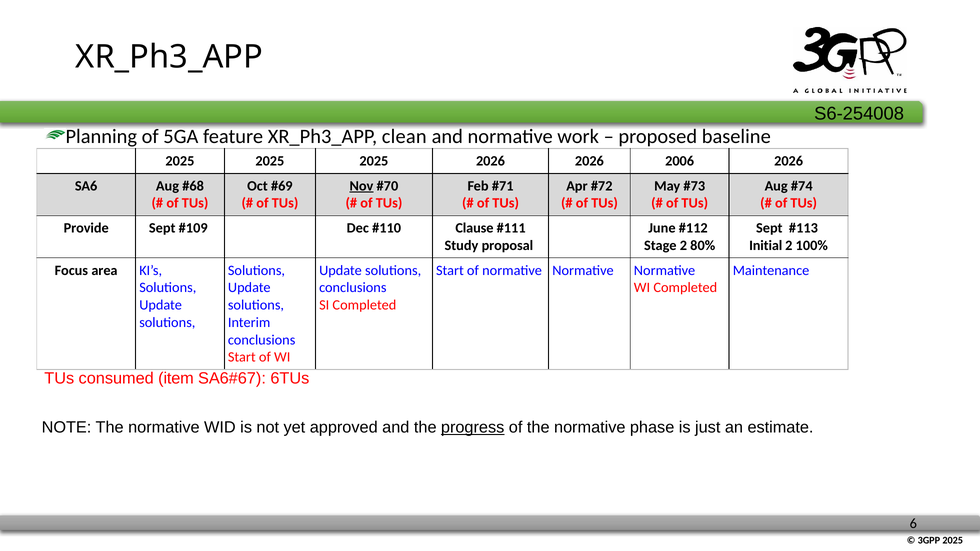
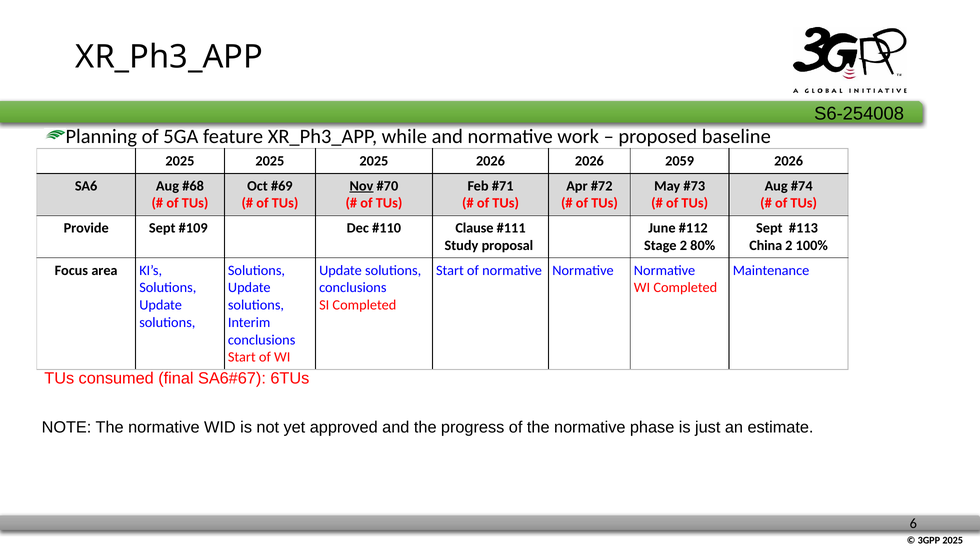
clean: clean -> while
2006: 2006 -> 2059
Initial: Initial -> China
item: item -> final
progress underline: present -> none
